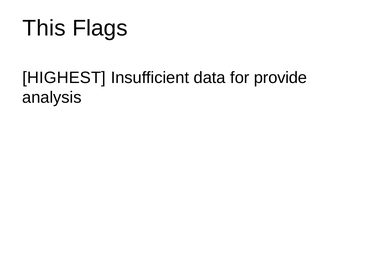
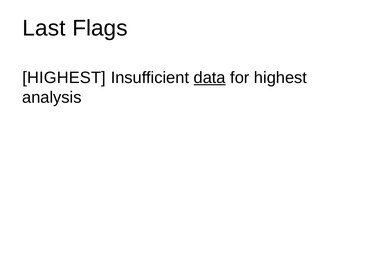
This: This -> Last
data underline: none -> present
for provide: provide -> highest
